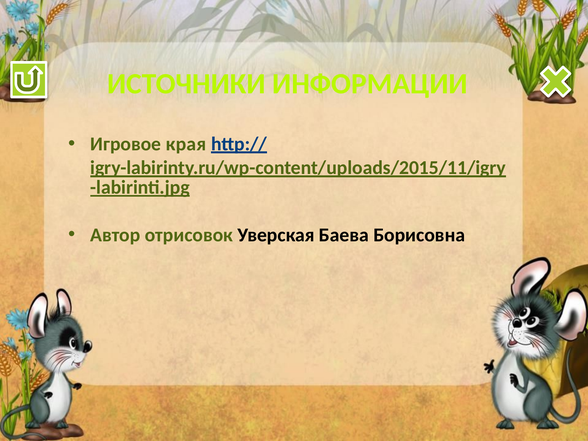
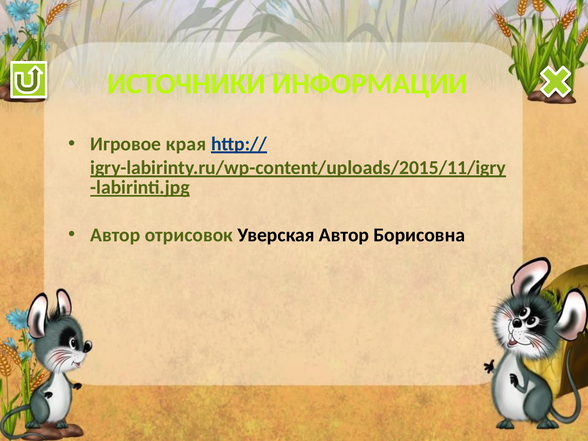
Уверская Баева: Баева -> Автор
